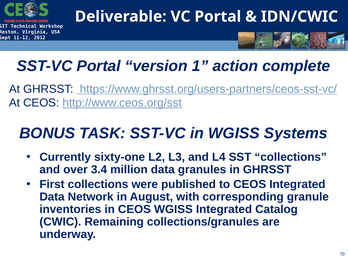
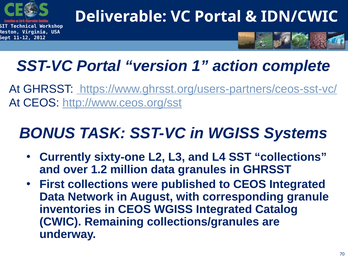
3.4: 3.4 -> 1.2
